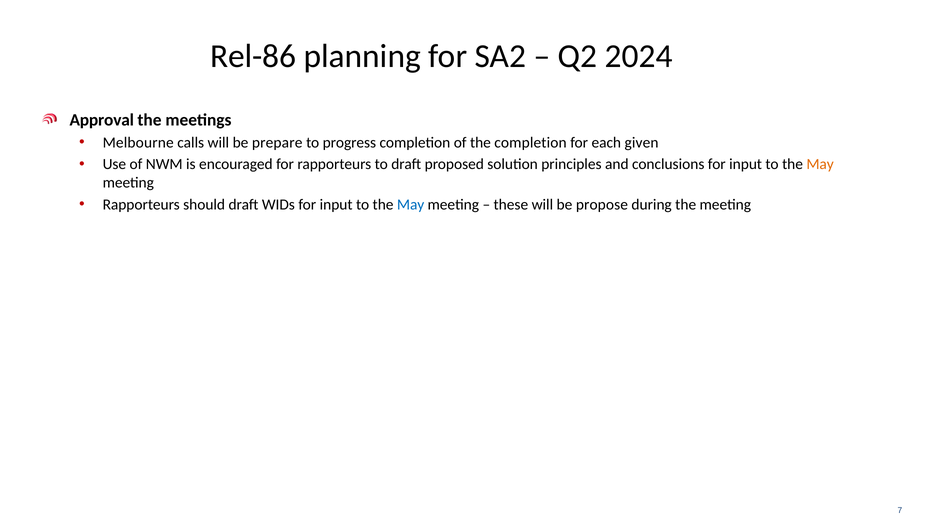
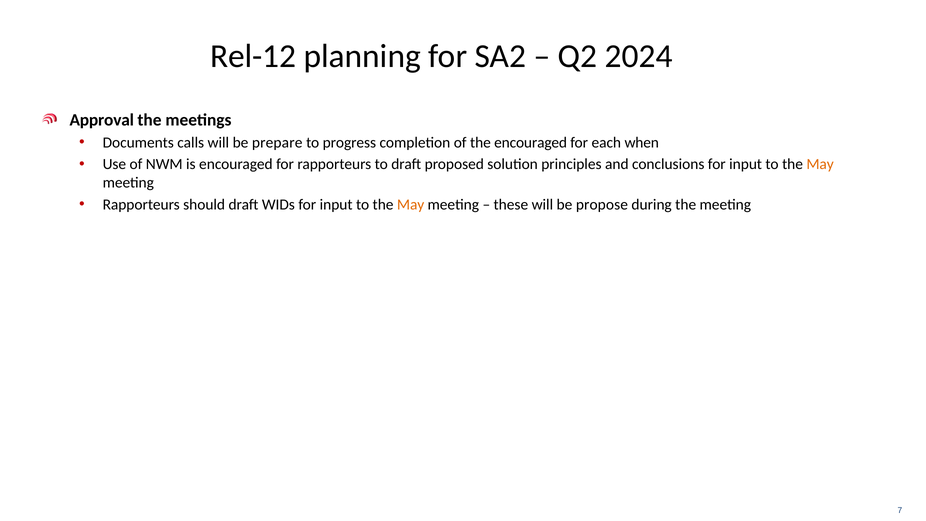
Rel-86: Rel-86 -> Rel-12
Melbourne: Melbourne -> Documents
the completion: completion -> encouraged
given: given -> when
May at (411, 204) colour: blue -> orange
